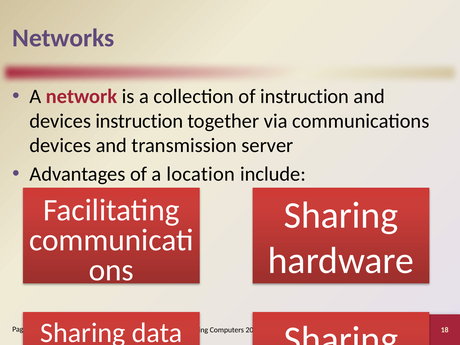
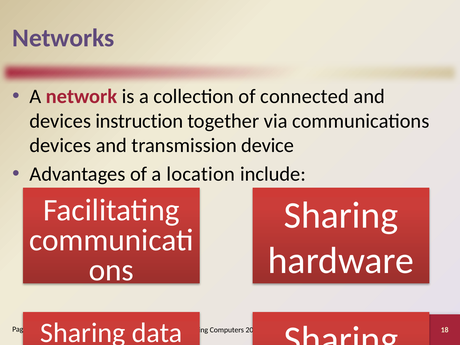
of instruction: instruction -> connected
server: server -> device
